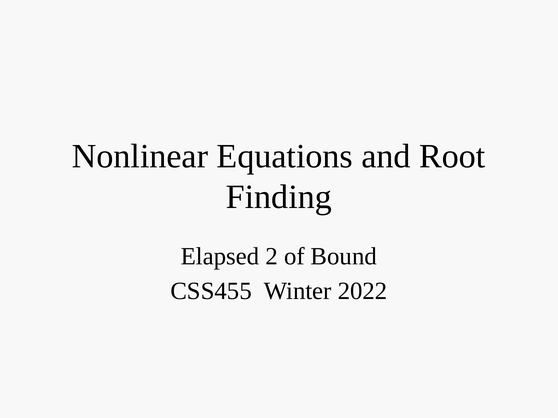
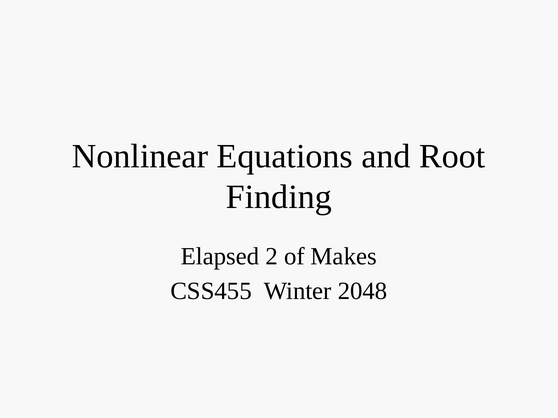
Bound: Bound -> Makes
2022: 2022 -> 2048
